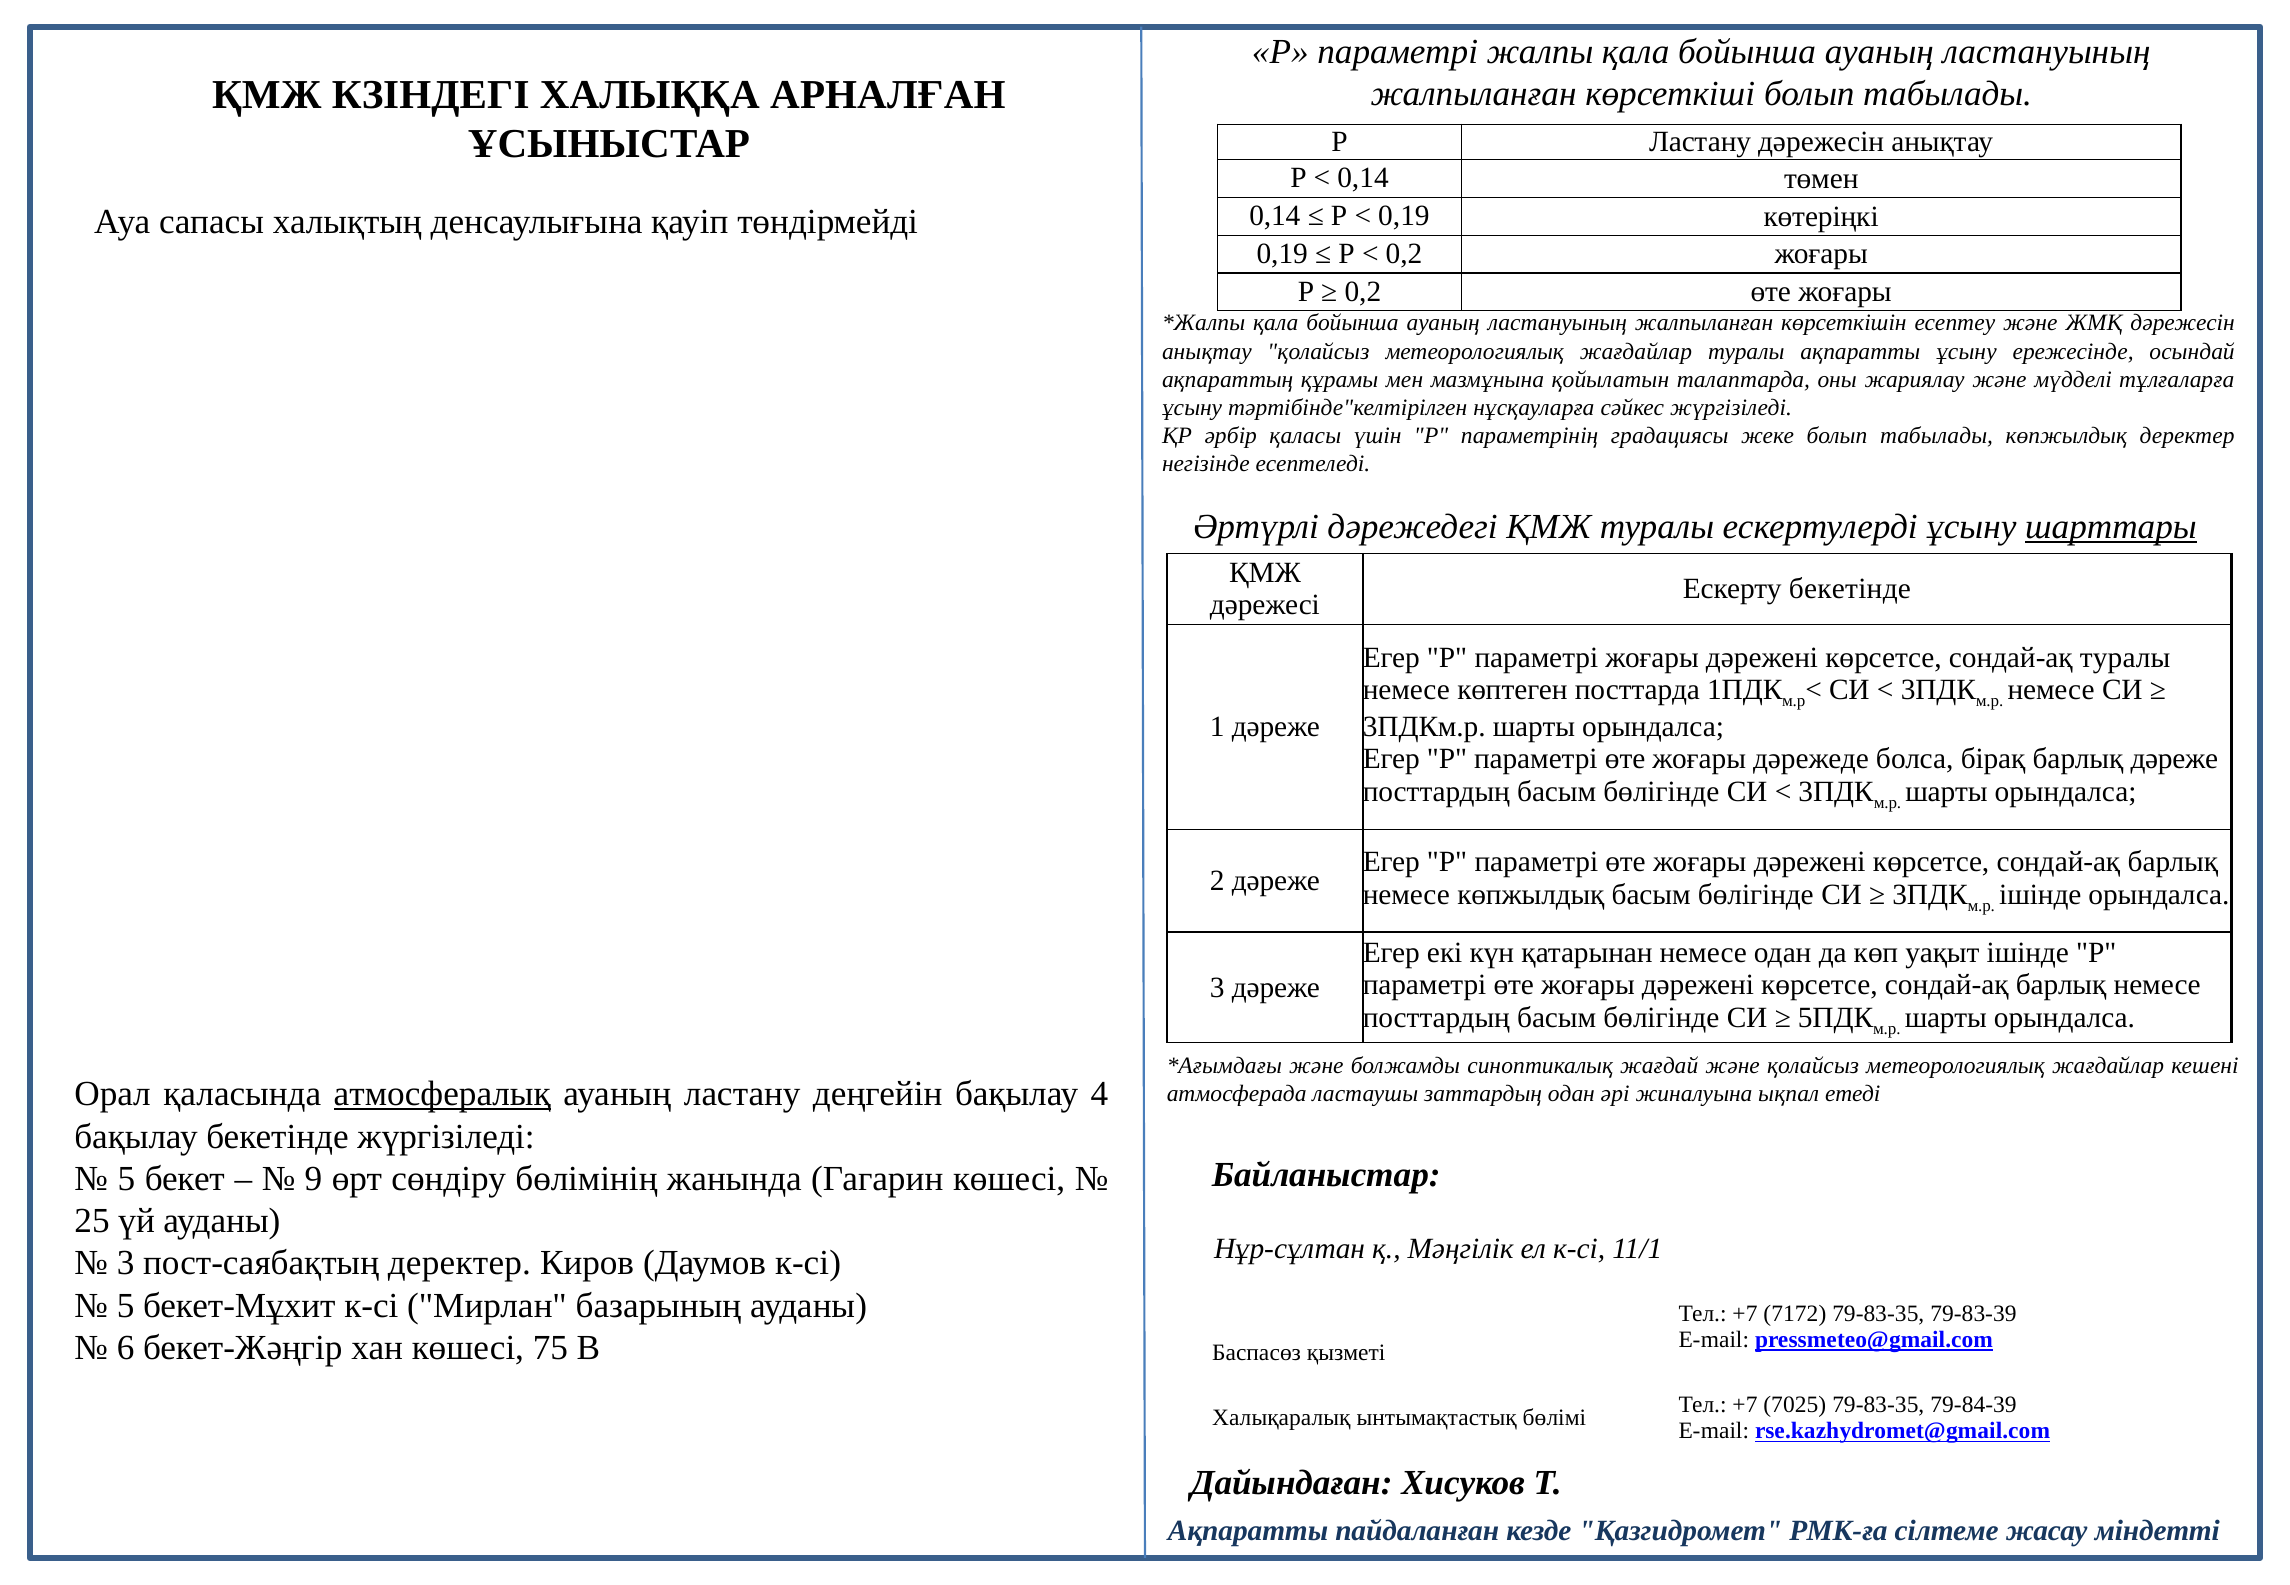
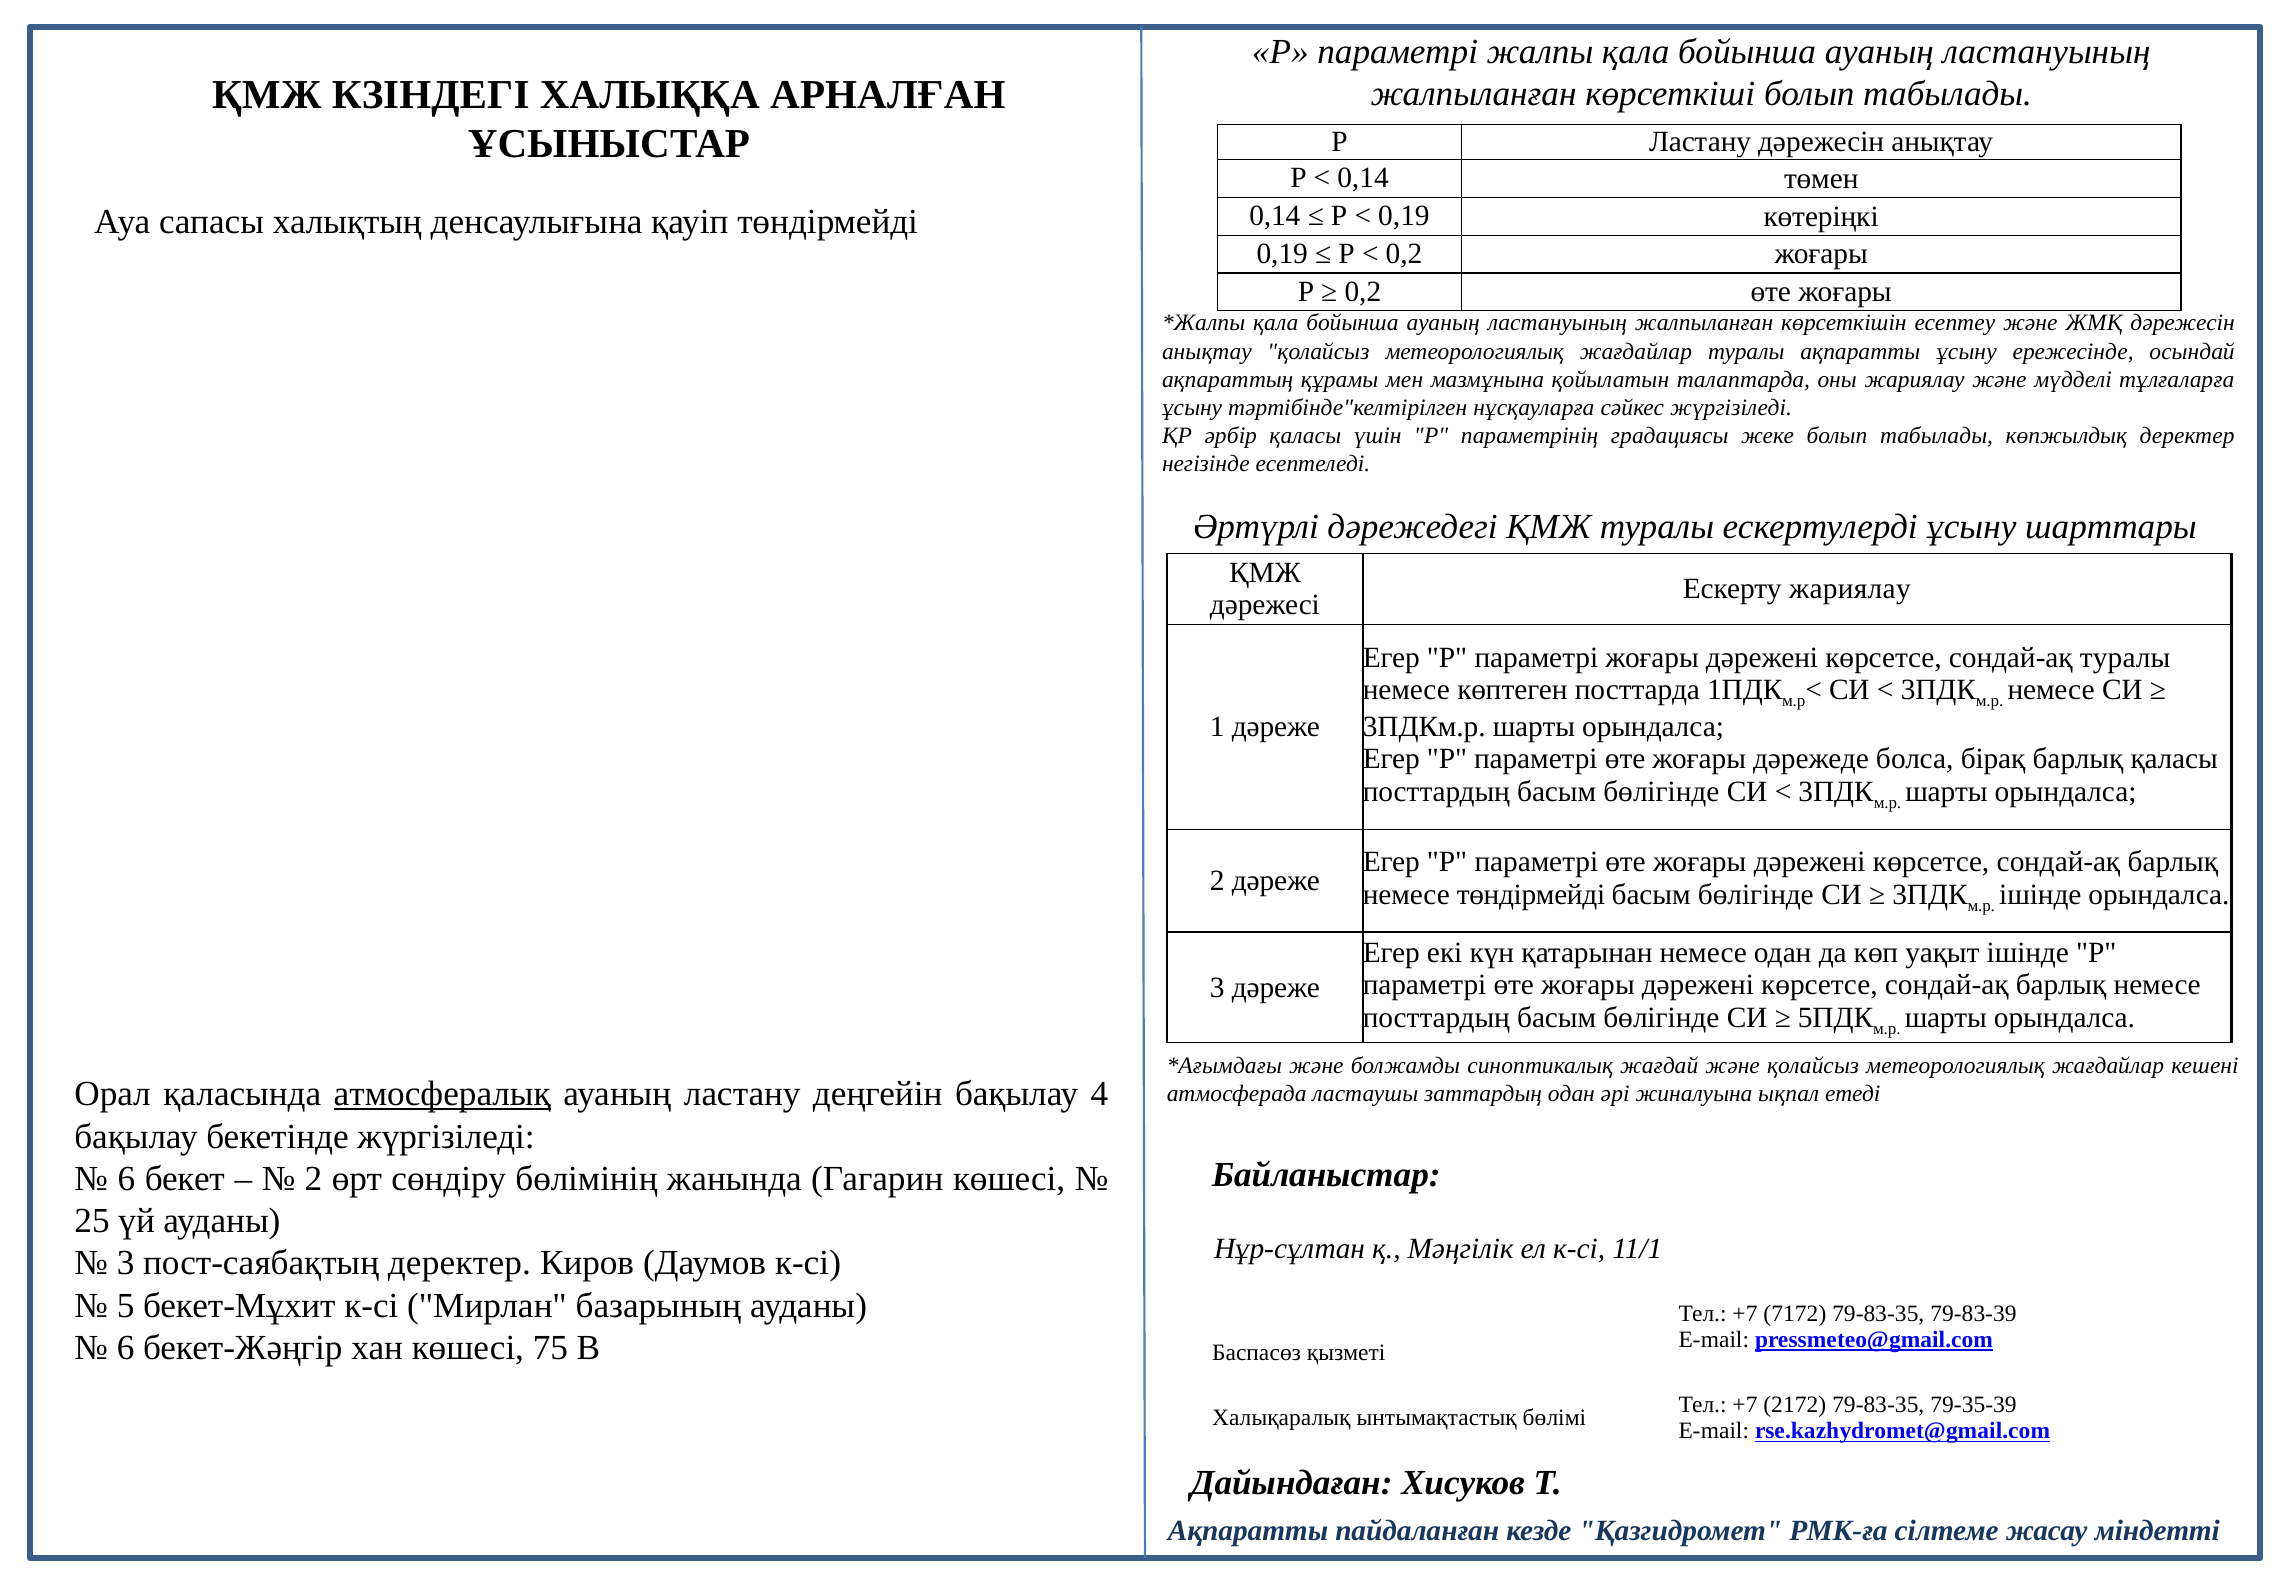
шарттары underline: present -> none
Ескерту бекетінде: бекетінде -> жариялау
барлық дәреже: дәреже -> қаласы
немесе көпжылдық: көпжылдық -> төндірмейді
5 at (126, 1179): 5 -> 6
9 at (314, 1179): 9 -> 2
7025: 7025 -> 2172
79-84-39: 79-84-39 -> 79-35-39
